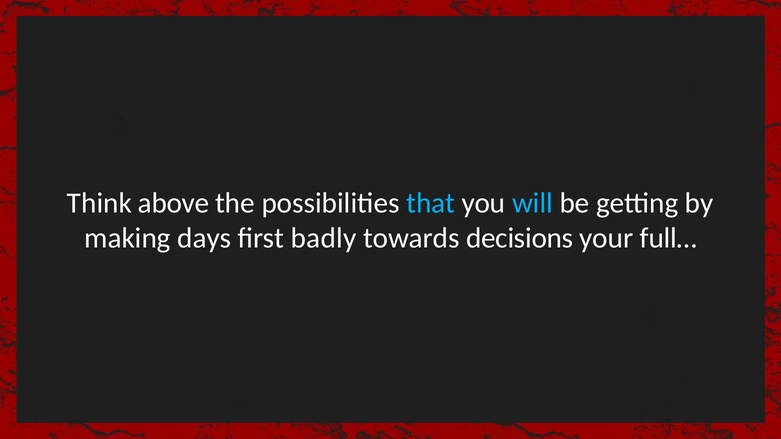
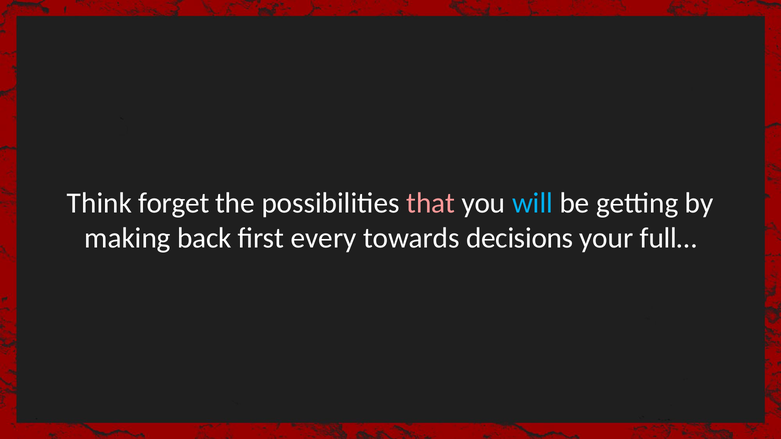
above: above -> forget
that colour: light blue -> pink
days: days -> back
badly: badly -> every
